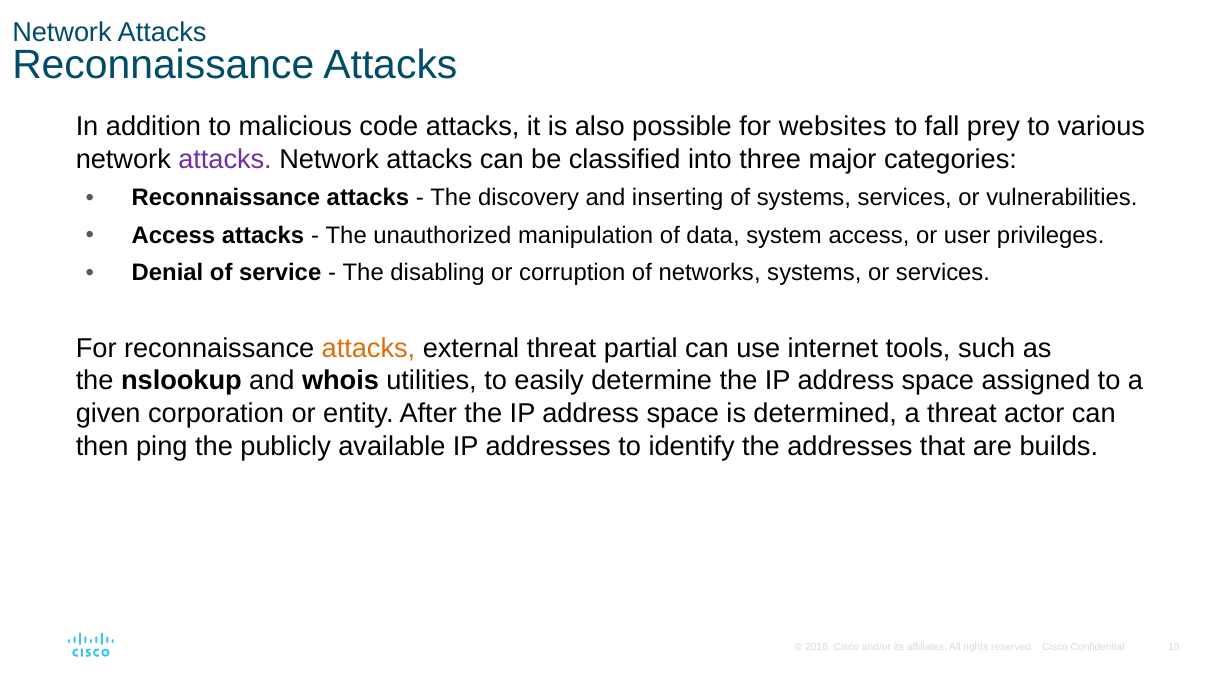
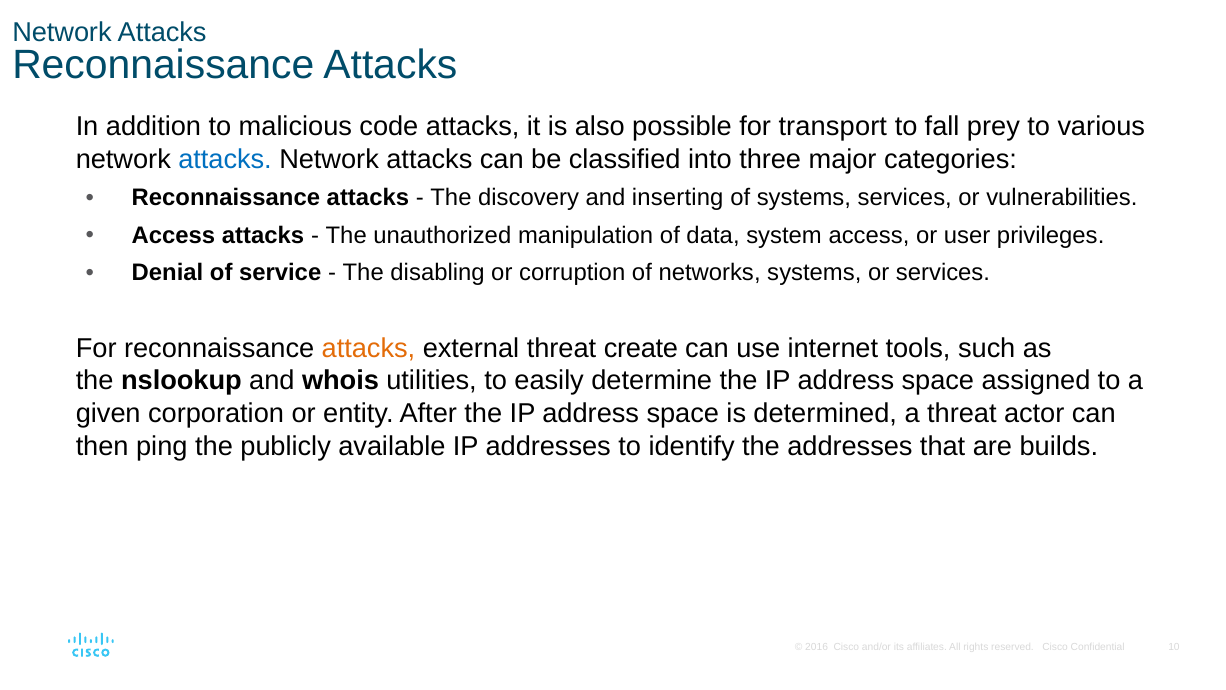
websites: websites -> transport
attacks at (225, 159) colour: purple -> blue
partial: partial -> create
